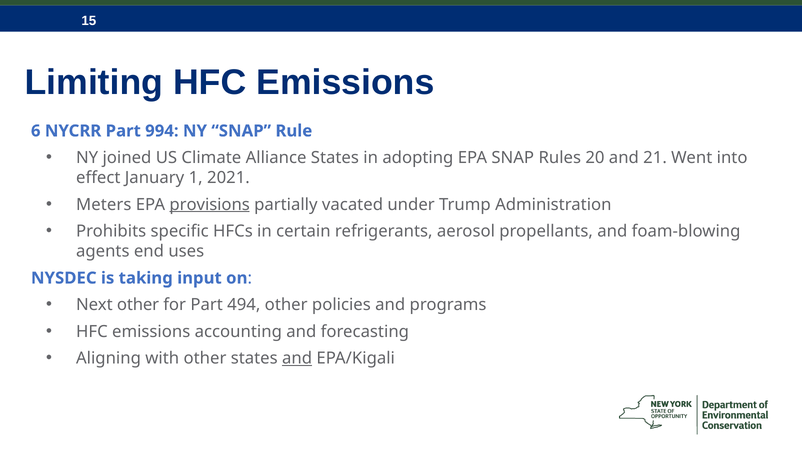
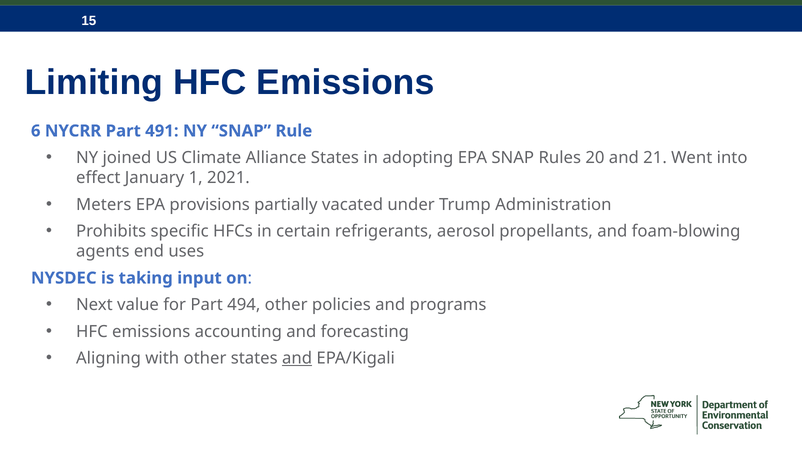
994: 994 -> 491
provisions underline: present -> none
Next other: other -> value
